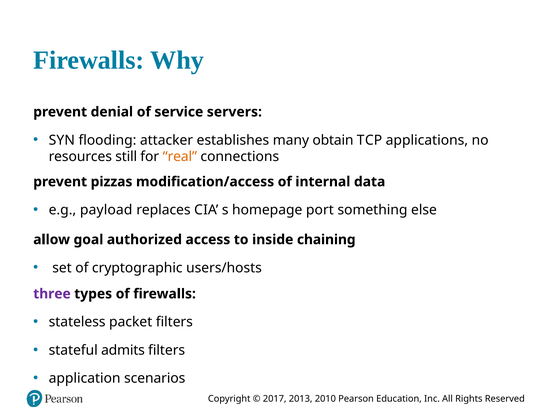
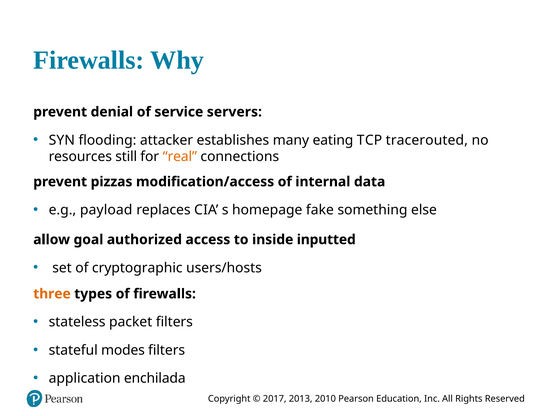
obtain: obtain -> eating
applications: applications -> tracerouted
port: port -> fake
chaining: chaining -> inputted
three colour: purple -> orange
admits: admits -> modes
scenarios: scenarios -> enchilada
